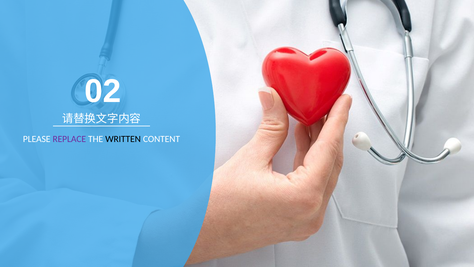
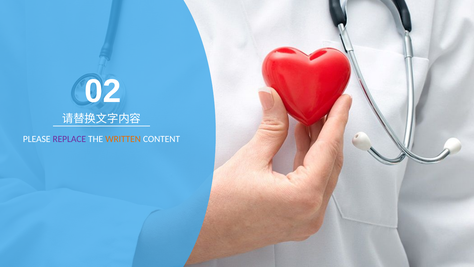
WRITTEN colour: black -> orange
